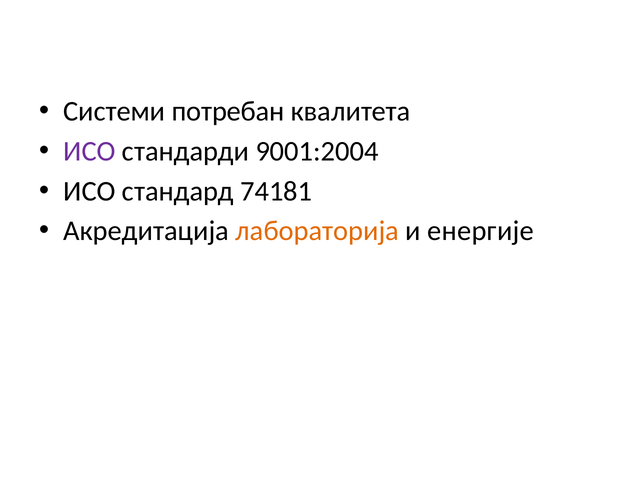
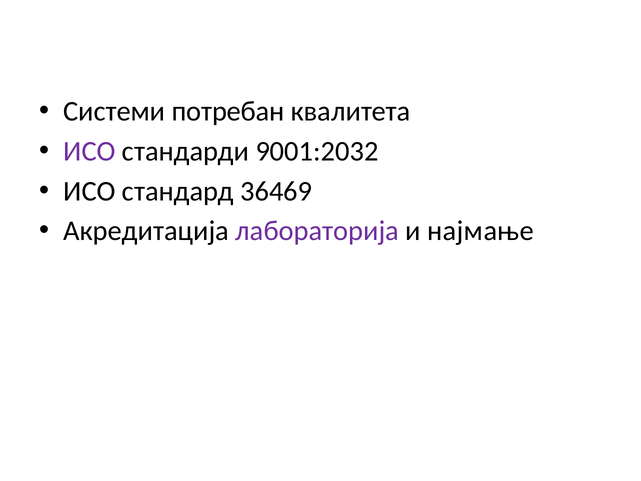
9001:2004: 9001:2004 -> 9001:2032
74181: 74181 -> 36469
лабораторија colour: orange -> purple
енергије: енергије -> најмање
